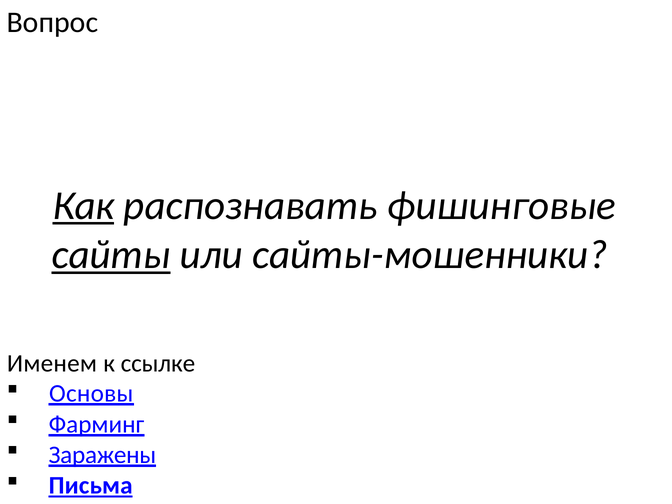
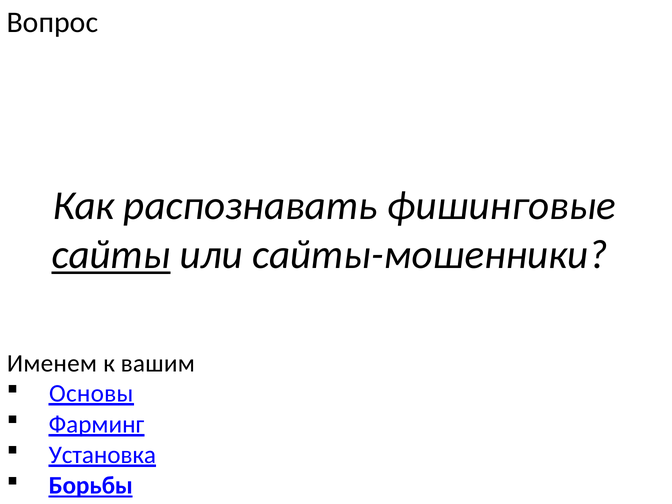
Как underline: present -> none
ссылке: ссылке -> вашим
Заражены: Заражены -> Установка
Письма: Письма -> Борьбы
